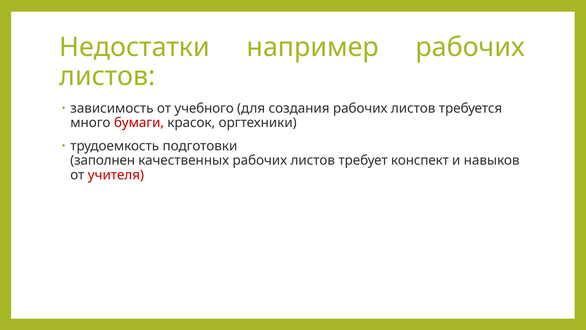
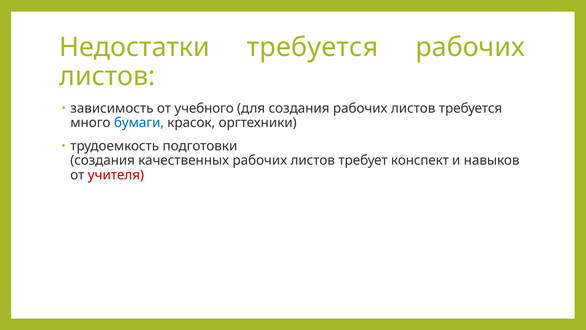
Недостатки например: например -> требуется
бумаги colour: red -> blue
заполнен at (103, 160): заполнен -> создания
